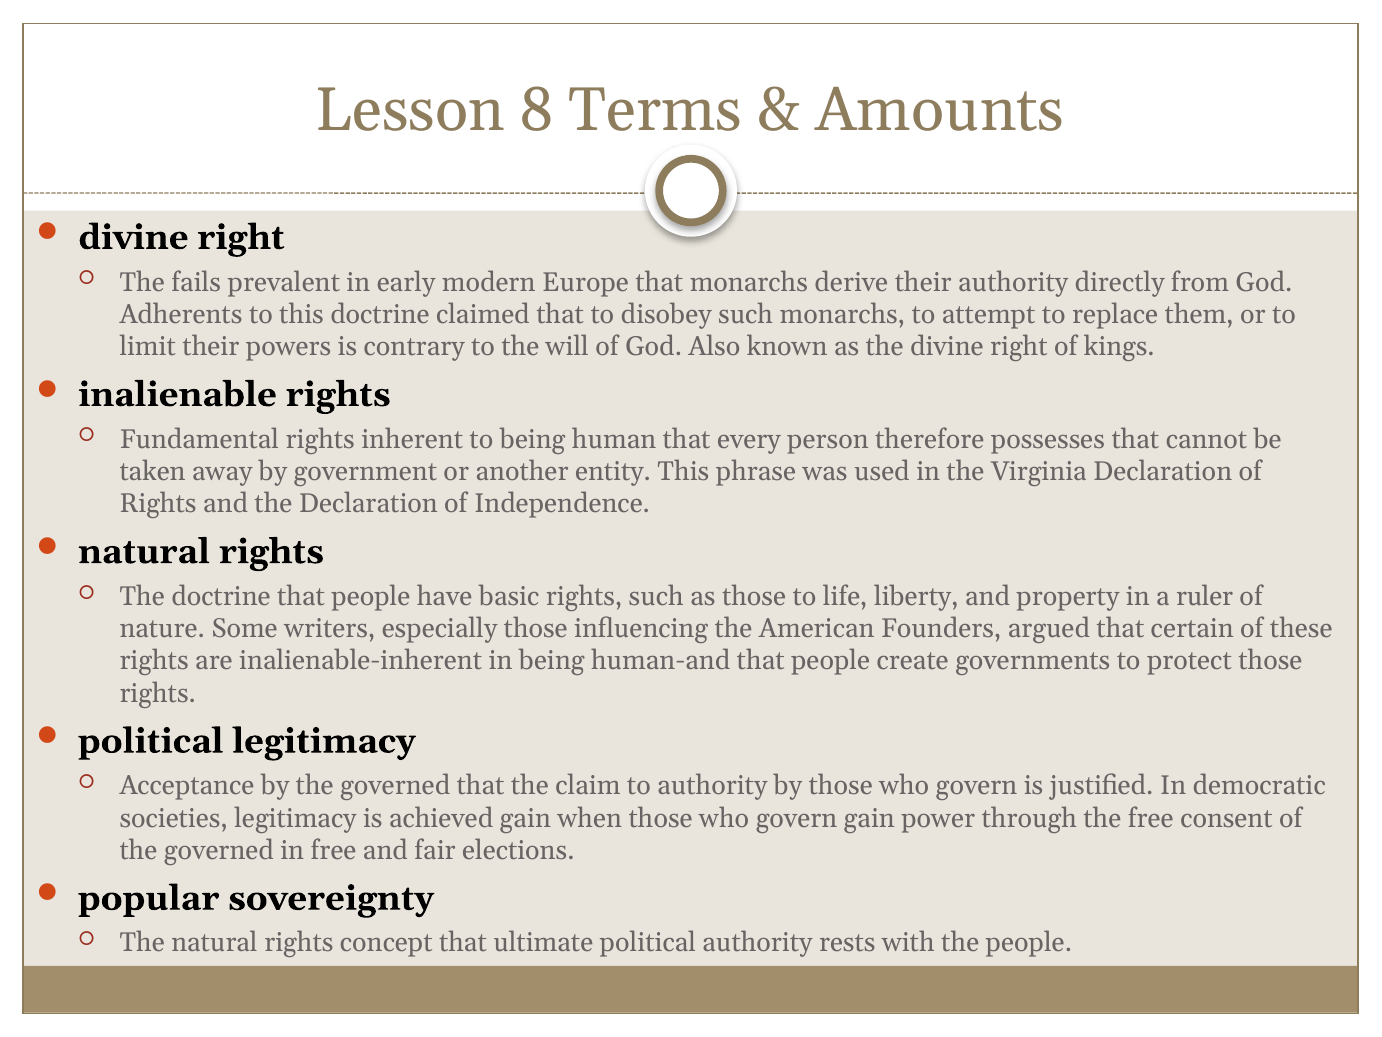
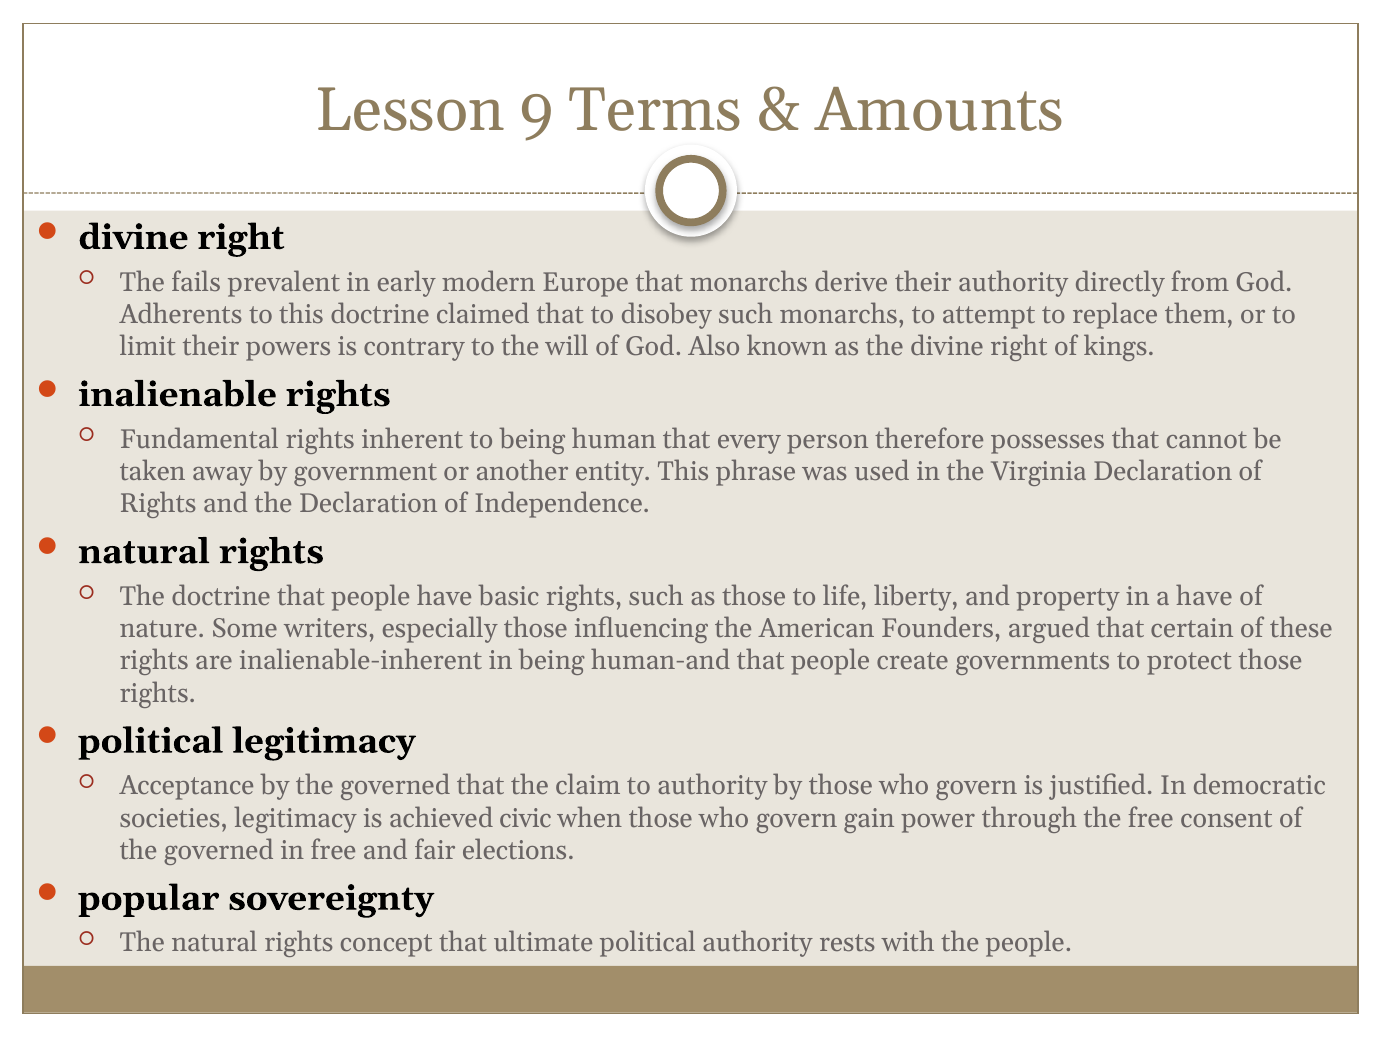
8: 8 -> 9
a ruler: ruler -> have
achieved gain: gain -> civic
